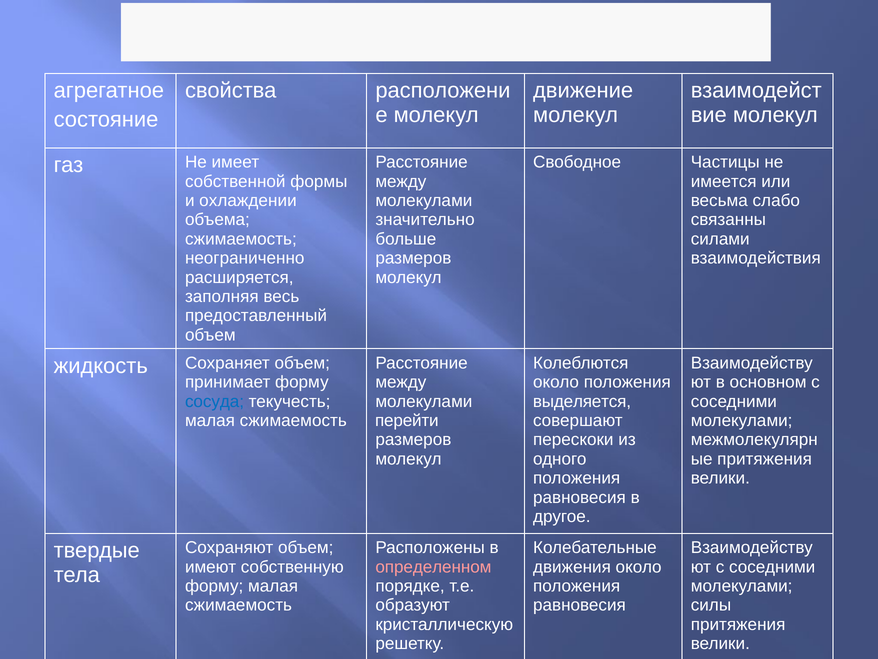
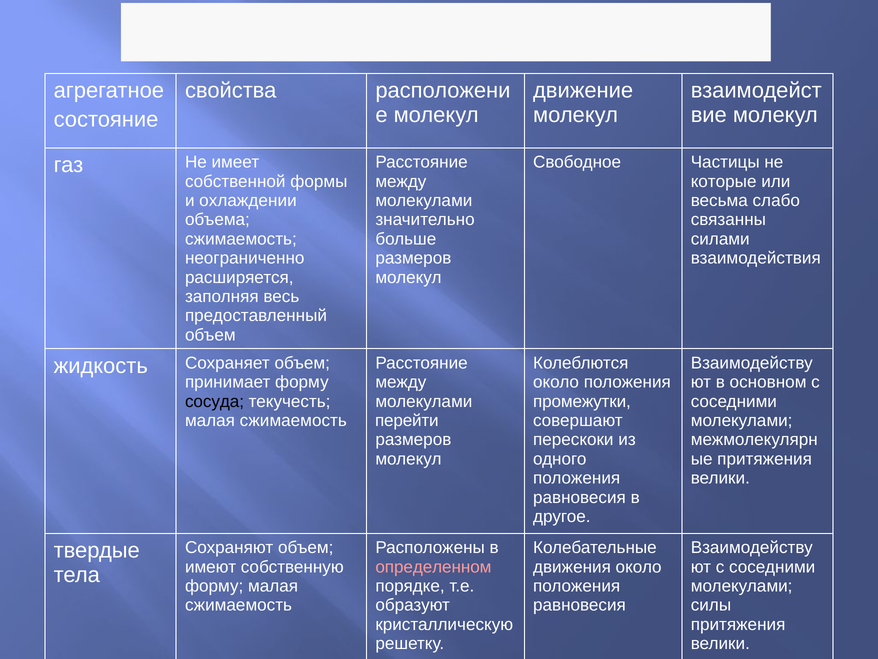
имеется: имеется -> которые
сосуда colour: blue -> black
выделяется: выделяется -> промежутки
